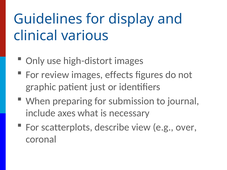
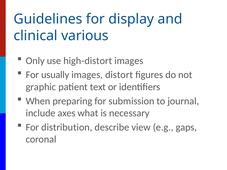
review: review -> usually
effects: effects -> distort
just: just -> text
scatterplots: scatterplots -> distribution
over: over -> gaps
